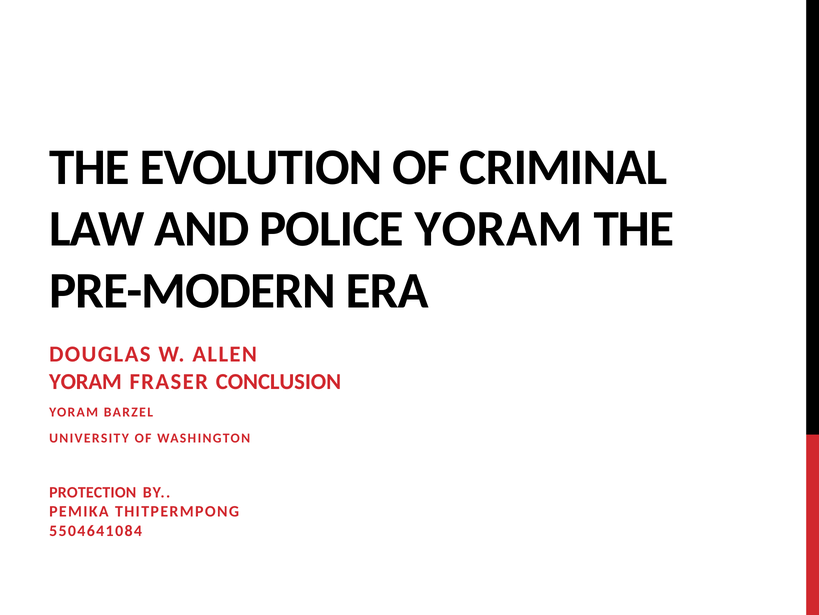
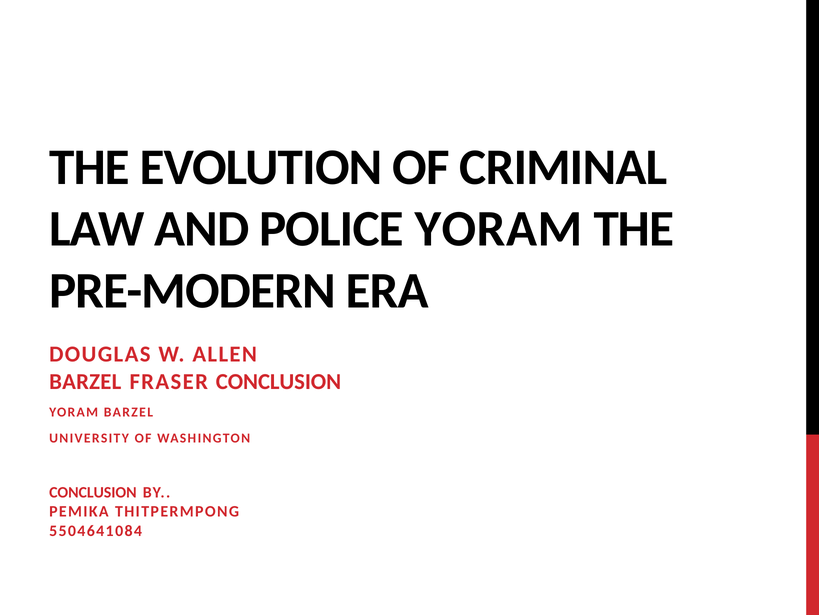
YORAM at (85, 381): YORAM -> BARZEL
PROTECTION at (93, 492): PROTECTION -> CONCLUSION
